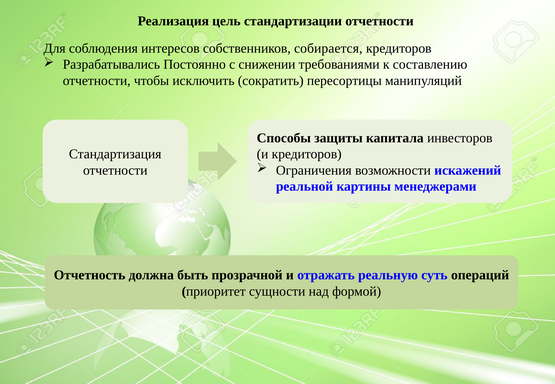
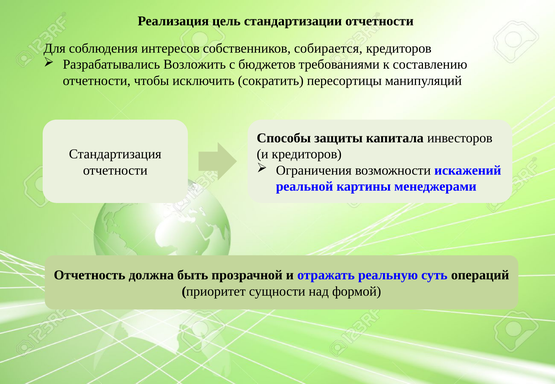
Постоянно: Постоянно -> Возложить
снижении: снижении -> бюджетов
